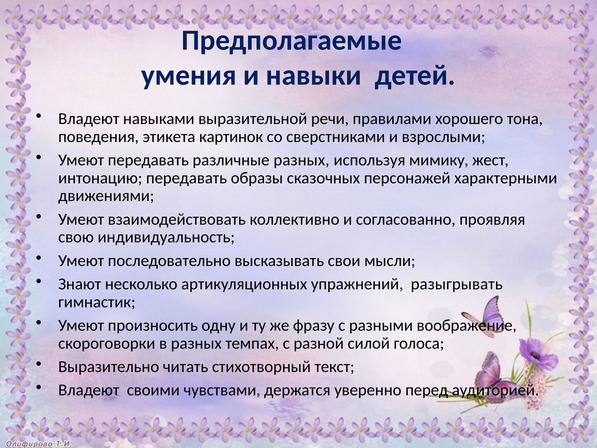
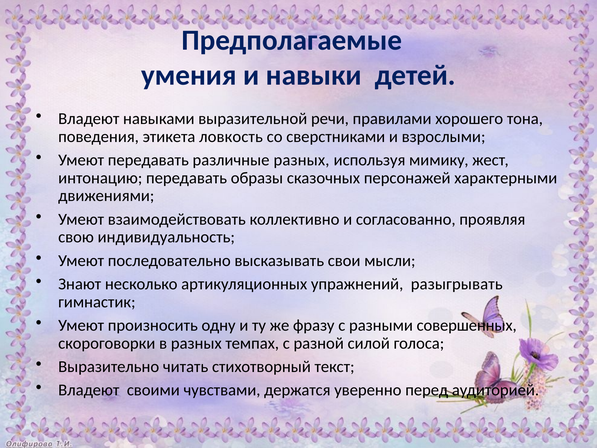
картинок: картинок -> ловкость
воображение: воображение -> совершенных
